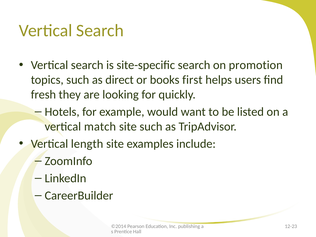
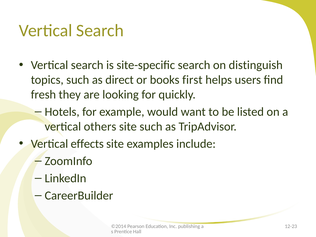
promotion: promotion -> distinguish
match: match -> others
length: length -> effects
